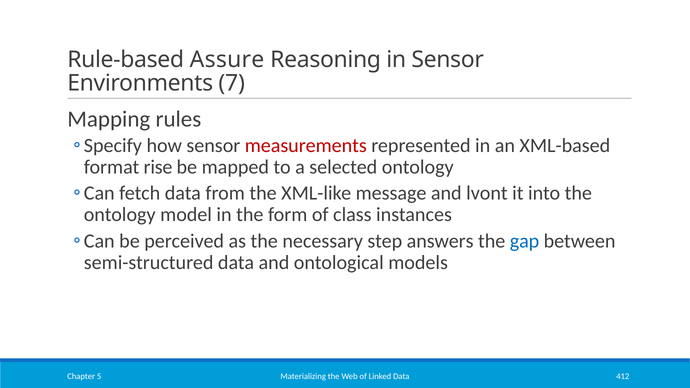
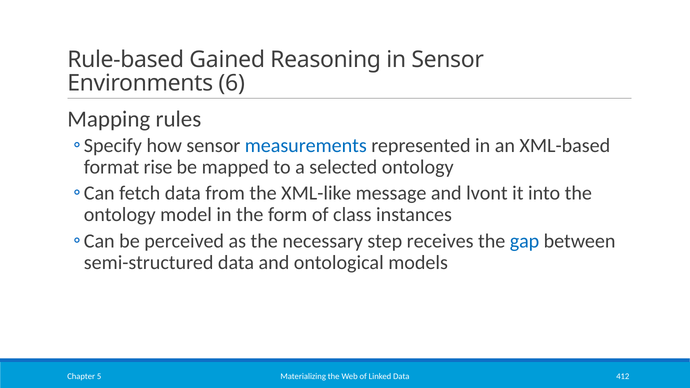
Assure: Assure -> Gained
7: 7 -> 6
measurements colour: red -> blue
answers: answers -> receives
